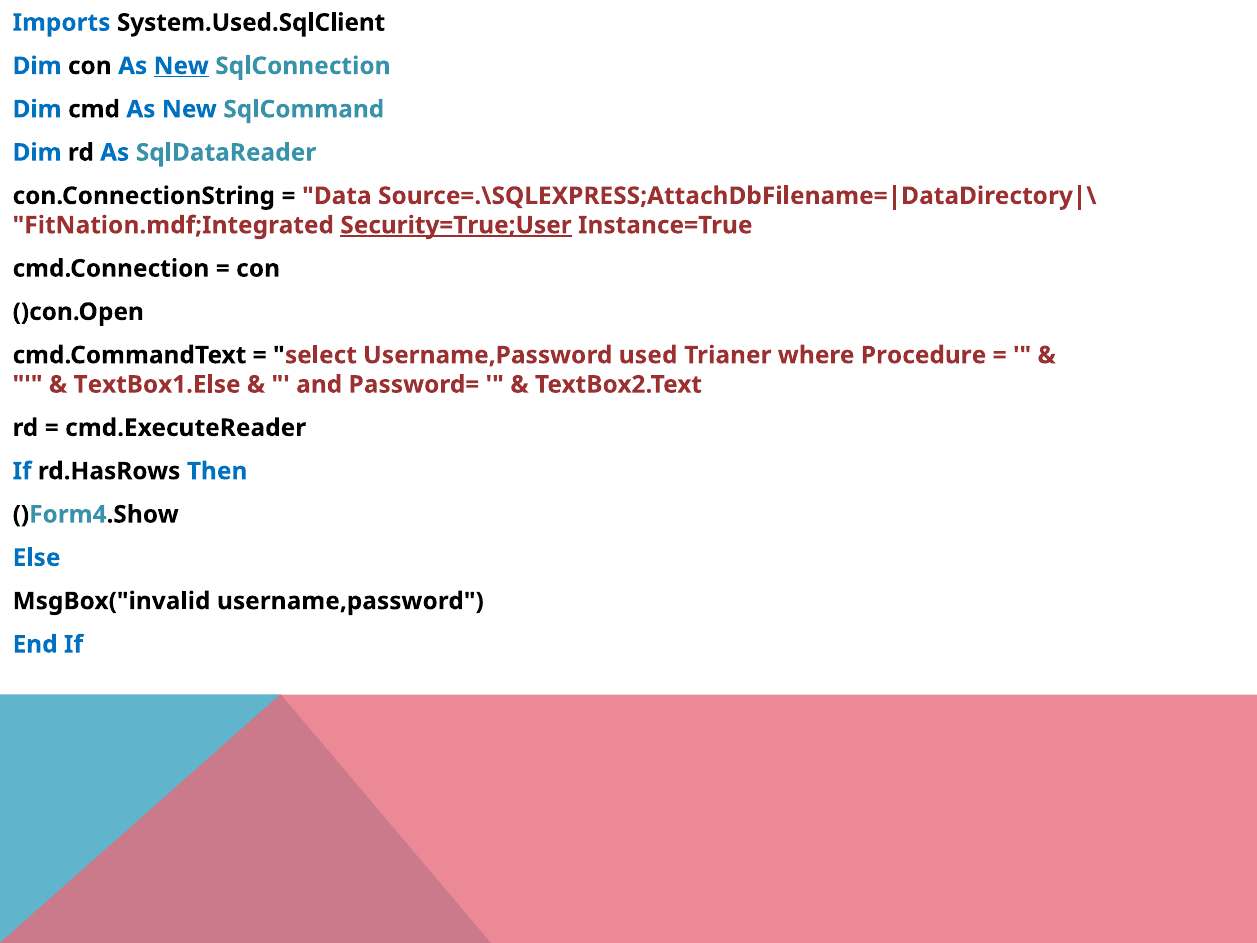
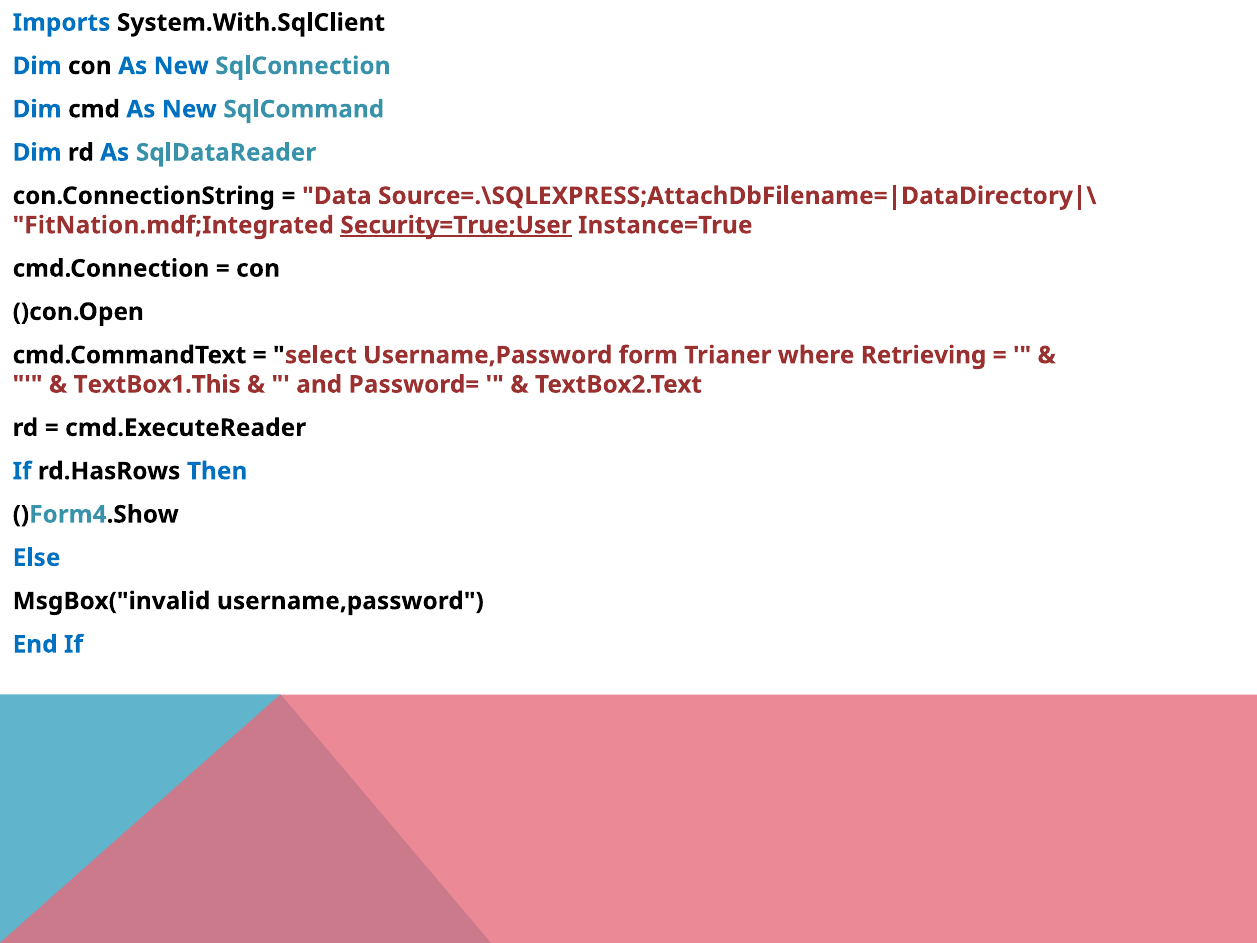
System.Used.SqlClient: System.Used.SqlClient -> System.With.SqlClient
New at (181, 66) underline: present -> none
used: used -> form
Procedure: Procedure -> Retrieving
TextBox1.Else: TextBox1.Else -> TextBox1.This
